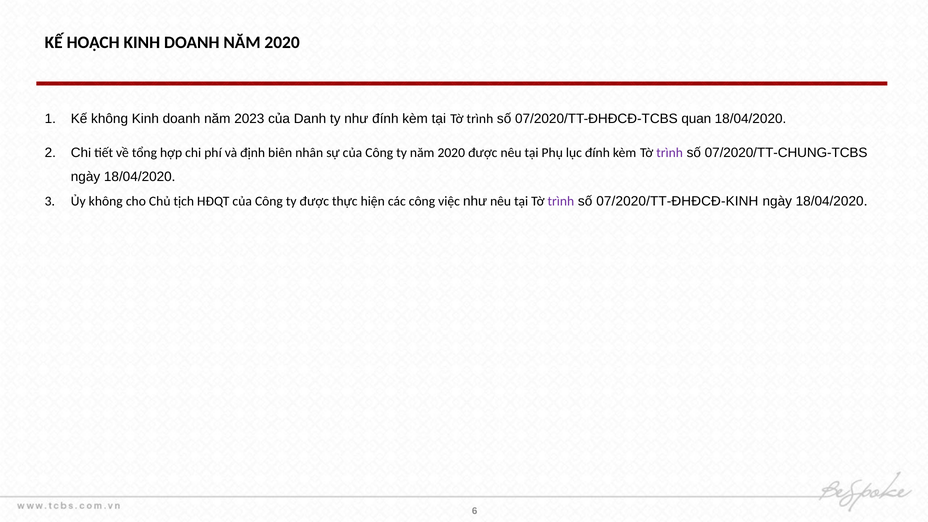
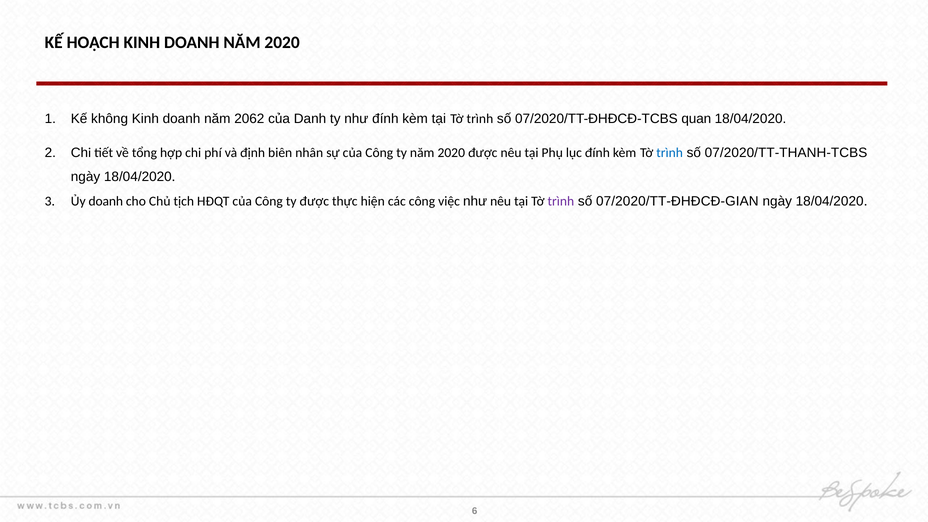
2023: 2023 -> 2062
trình at (670, 153) colour: purple -> blue
07/2020/TT-CHUNG-TCBS: 07/2020/TT-CHUNG-TCBS -> 07/2020/TT-THANH-TCBS
Ủy không: không -> doanh
07/2020/TT-ĐHĐCĐ-KINH: 07/2020/TT-ĐHĐCĐ-KINH -> 07/2020/TT-ĐHĐCĐ-GIAN
